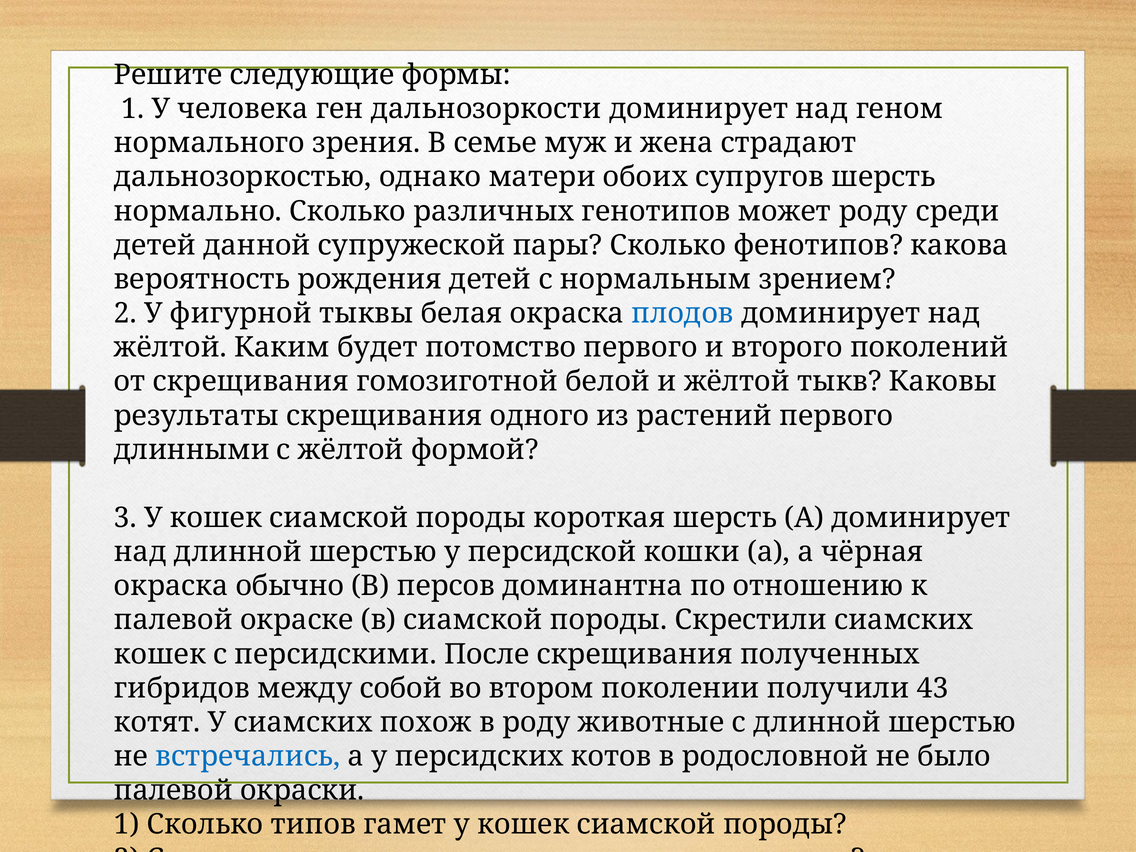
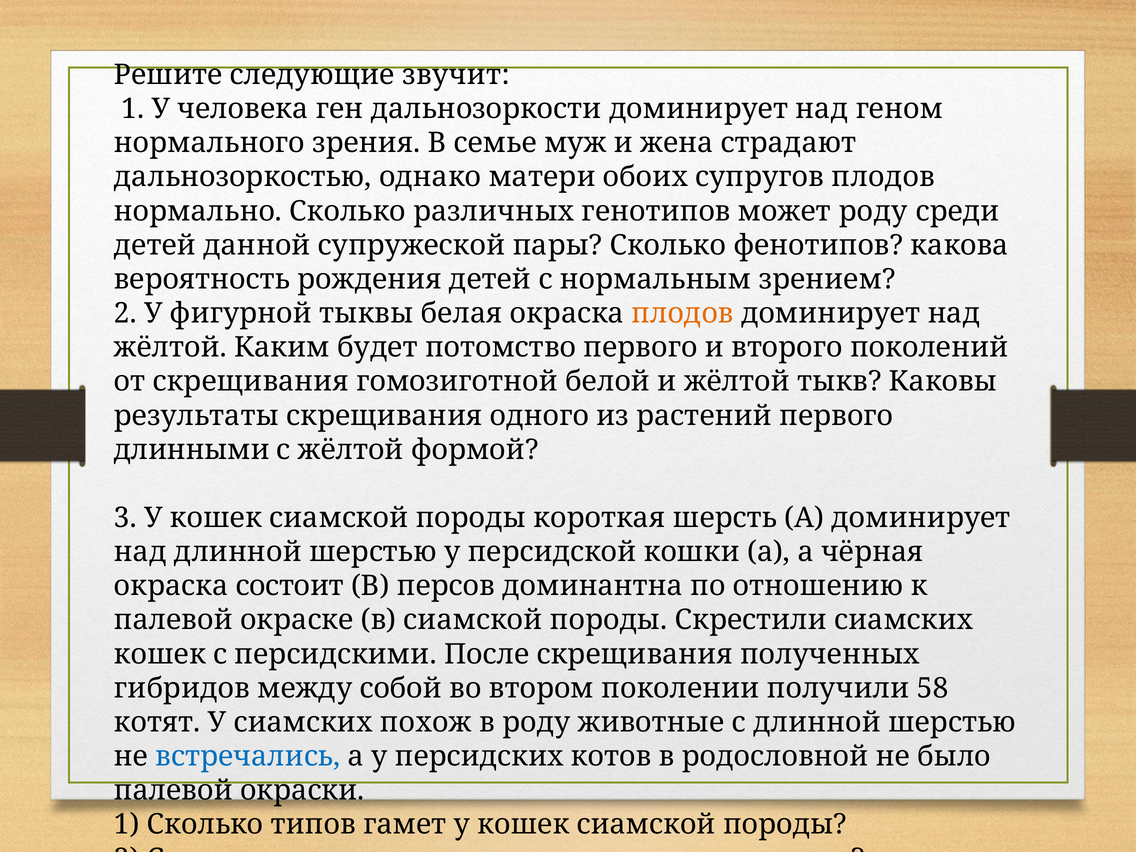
формы: формы -> звучит
супругов шерсть: шерсть -> плодов
плодов at (683, 313) colour: blue -> orange
обычно: обычно -> состоит
43: 43 -> 58
